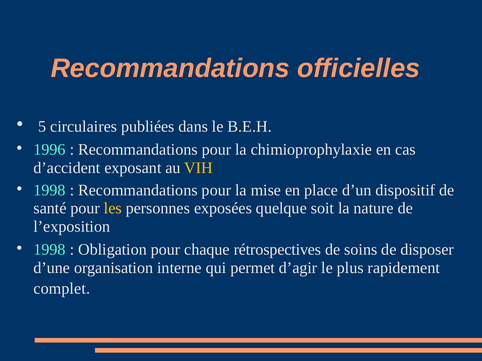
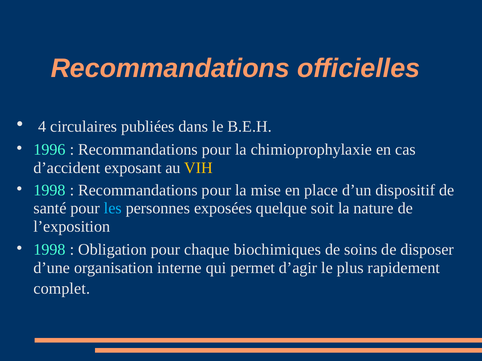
5: 5 -> 4
les colour: yellow -> light blue
rétrospectives: rétrospectives -> biochimiques
